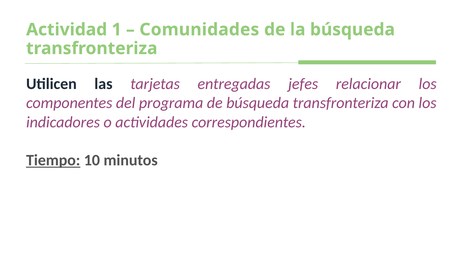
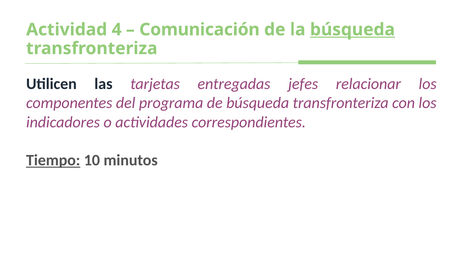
1: 1 -> 4
Comunidades: Comunidades -> Comunicación
búsqueda at (352, 30) underline: none -> present
